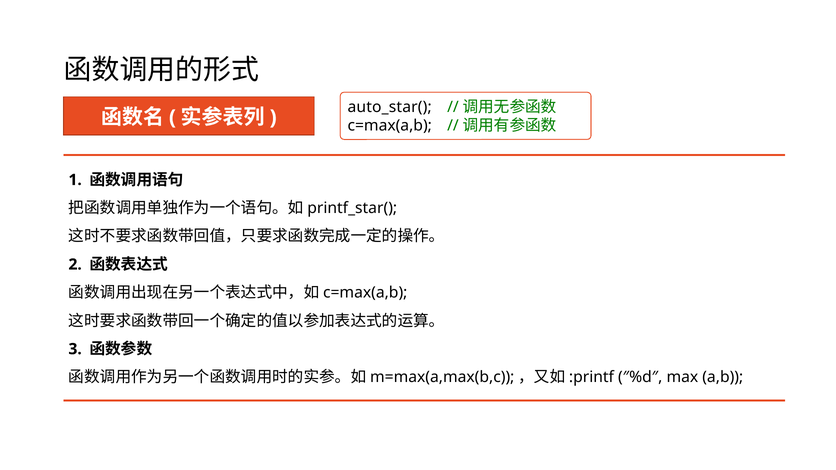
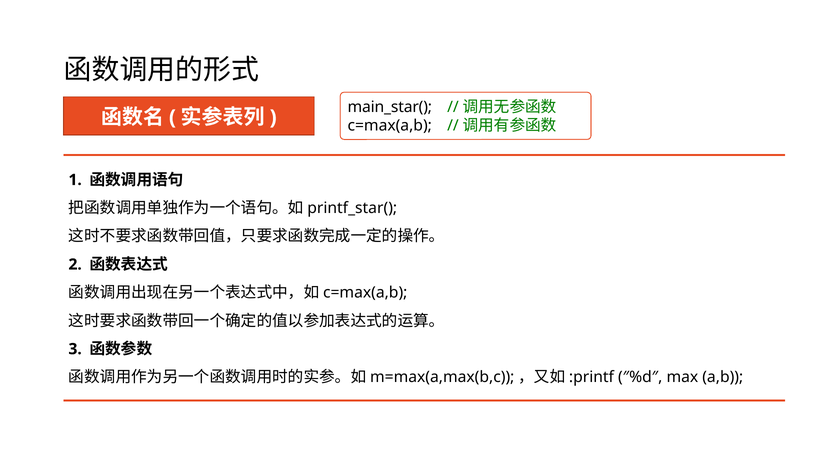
auto_star(: auto_star( -> main_star(
